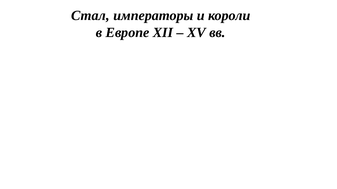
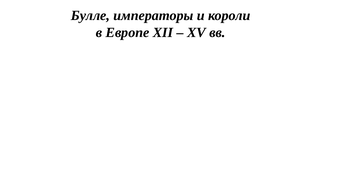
Стал: Стал -> Булле
